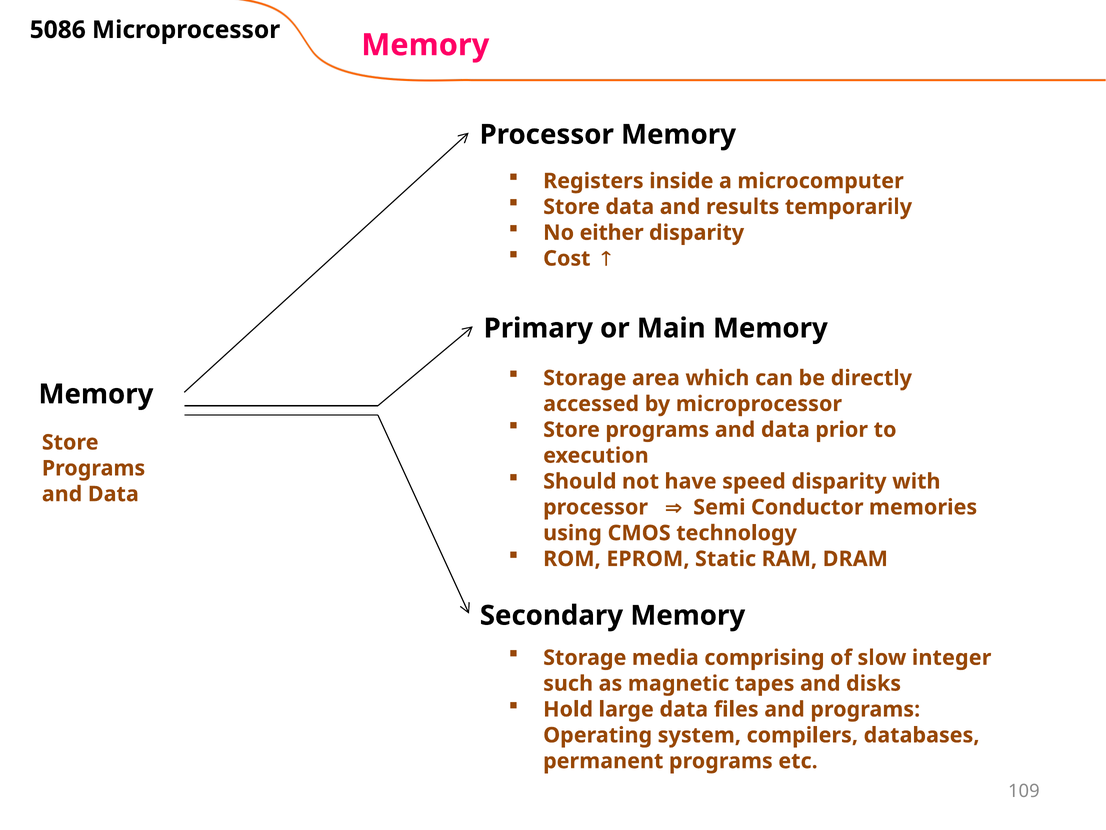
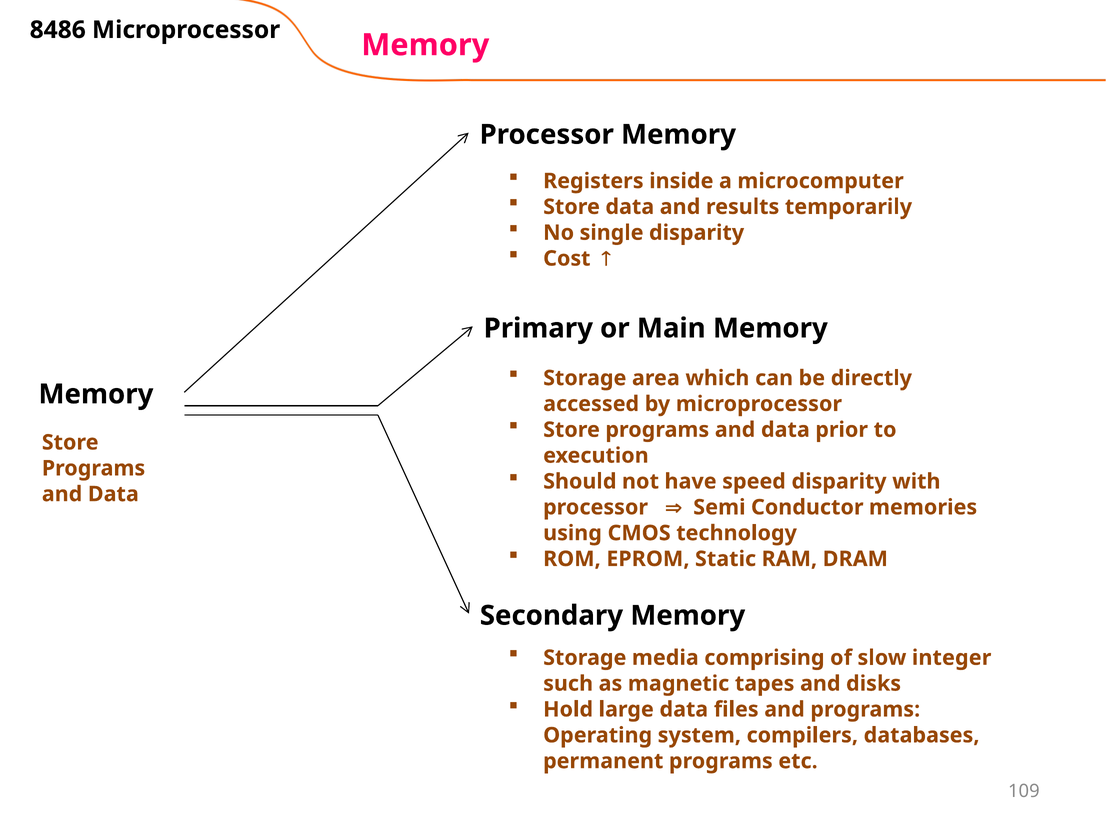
5086: 5086 -> 8486
either: either -> single
